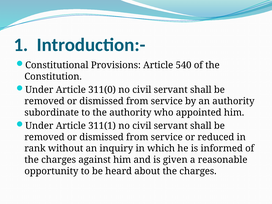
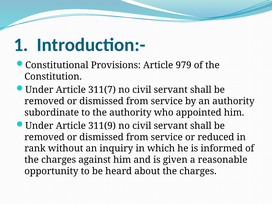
540: 540 -> 979
311(0: 311(0 -> 311(7
311(1: 311(1 -> 311(9
